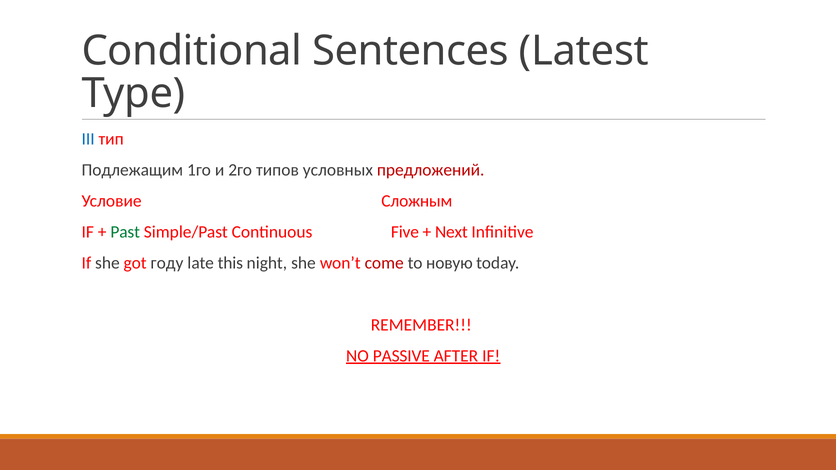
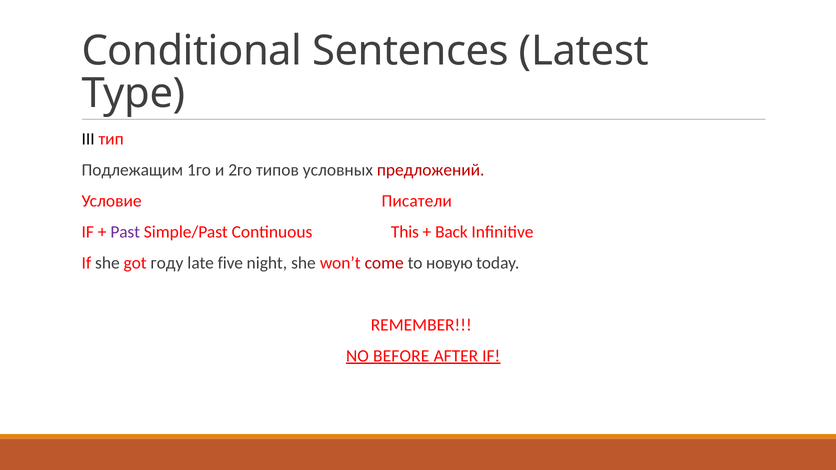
III colour: blue -> black
Сложным: Сложным -> Писатели
Past colour: green -> purple
Five: Five -> This
Next: Next -> Back
this: this -> five
PASSIVE: PASSIVE -> BEFORE
